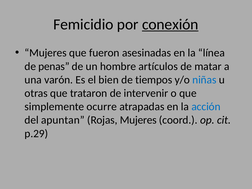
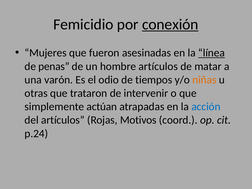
línea underline: none -> present
bien: bien -> odio
niñas colour: blue -> orange
ocurre: ocurre -> actúan
del apuntan: apuntan -> artículos
Rojas Mujeres: Mujeres -> Motivos
p.29: p.29 -> p.24
